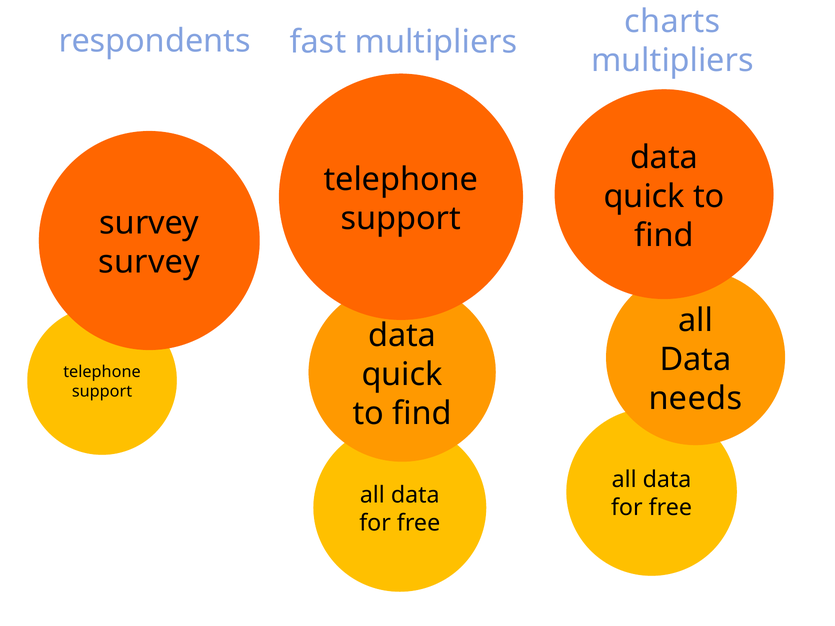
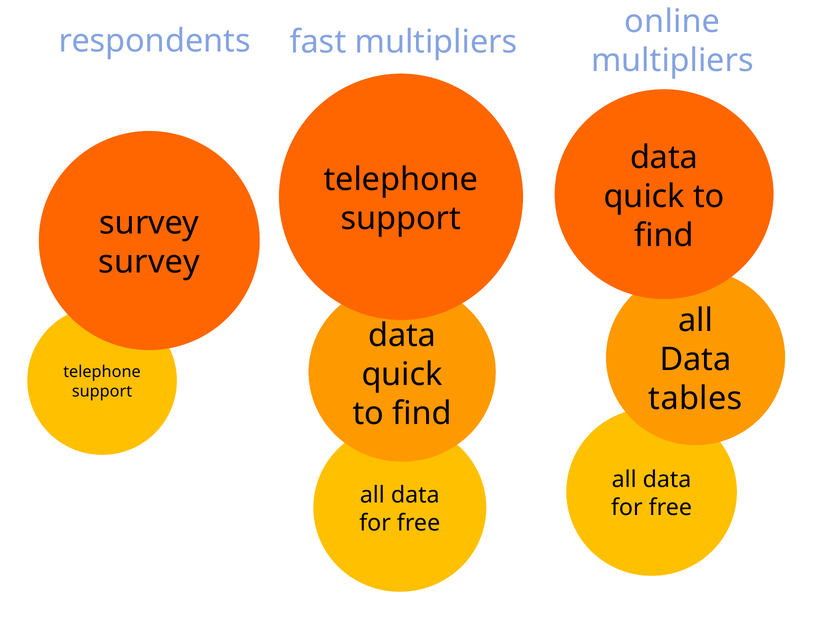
charts: charts -> online
needs: needs -> tables
